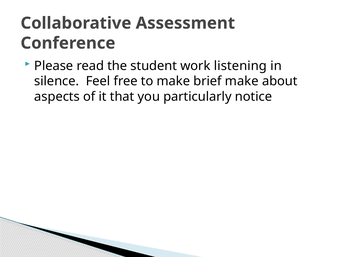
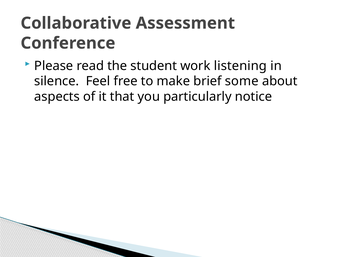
brief make: make -> some
